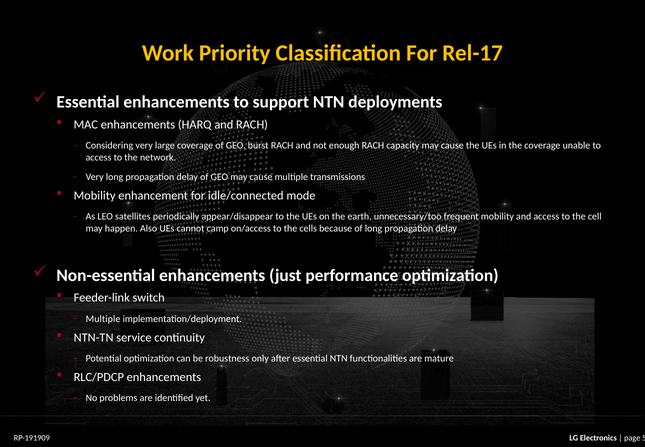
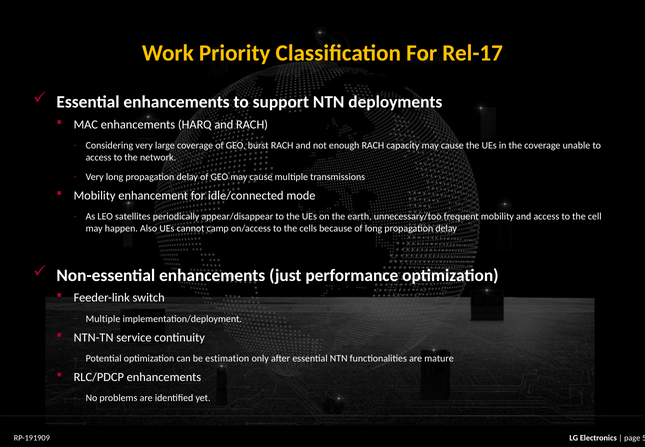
robustness: robustness -> estimation
